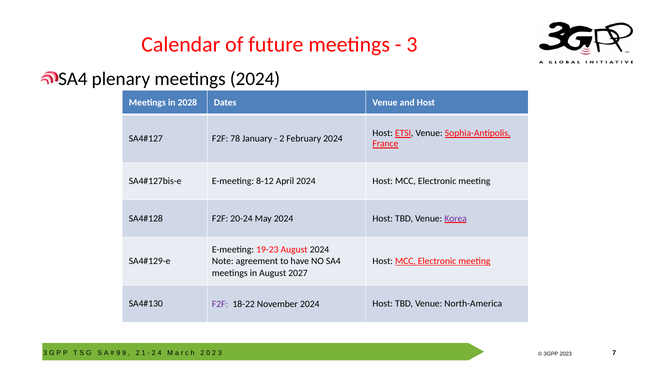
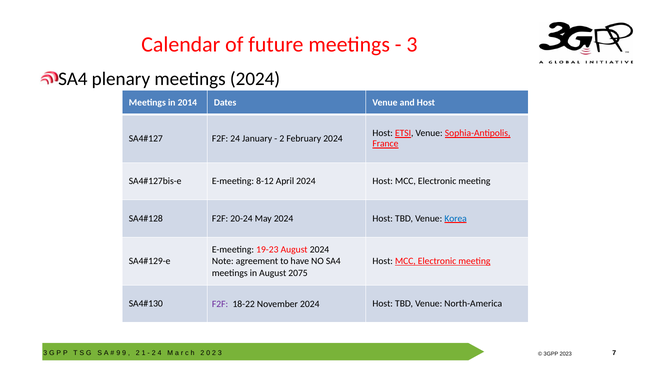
2028: 2028 -> 2014
78: 78 -> 24
Korea colour: purple -> blue
2027: 2027 -> 2075
